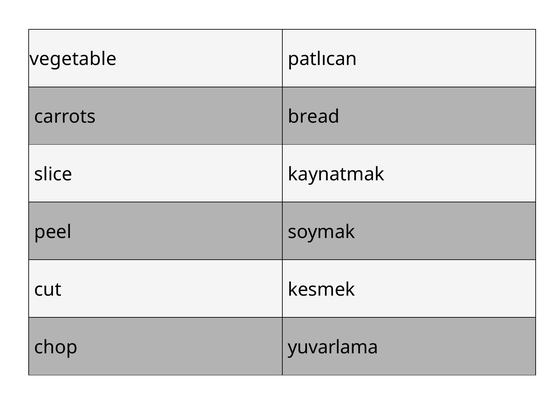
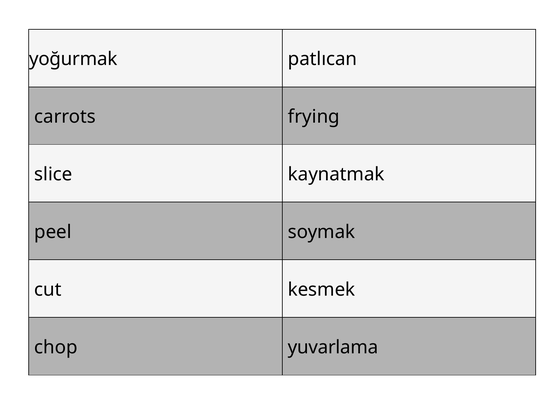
vegetable: vegetable -> yoğurmak
bread: bread -> frying
